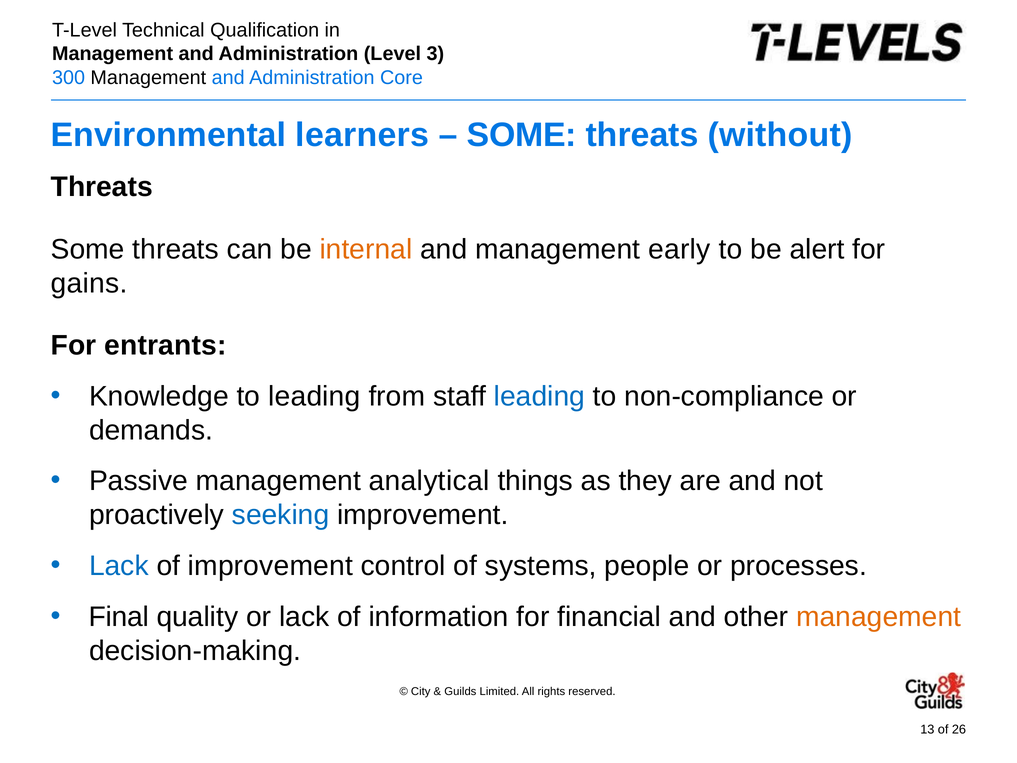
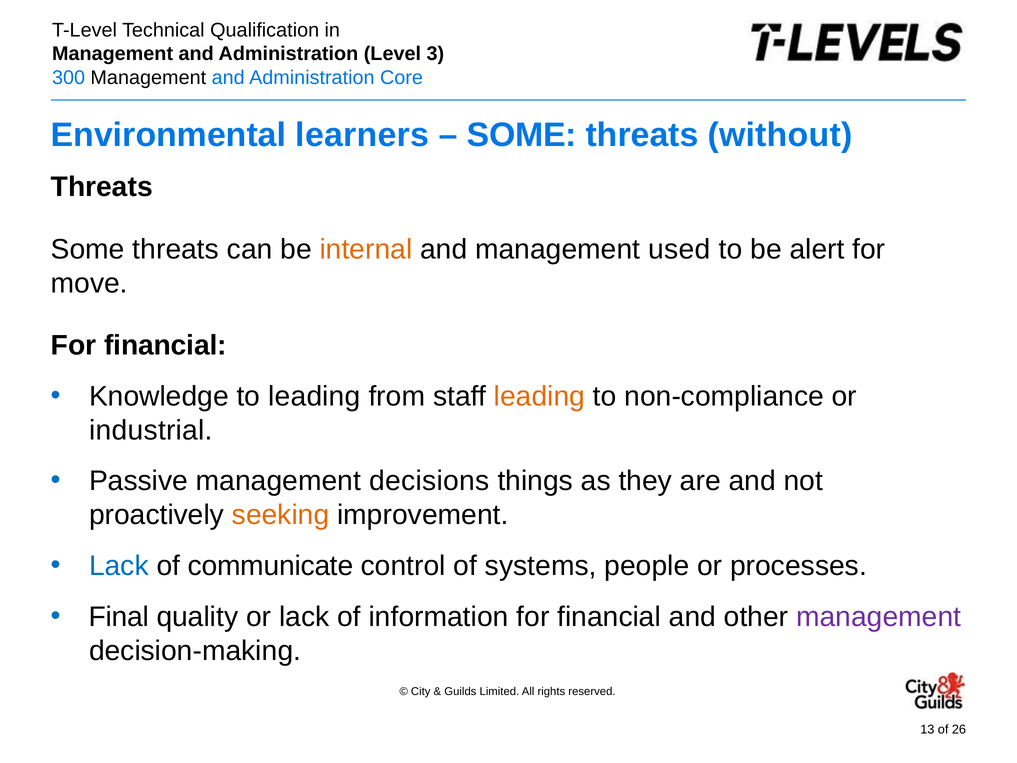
early: early -> used
gains: gains -> move
entrants at (165, 345): entrants -> financial
leading at (539, 396) colour: blue -> orange
demands: demands -> industrial
analytical: analytical -> decisions
seeking colour: blue -> orange
of improvement: improvement -> communicate
management at (879, 617) colour: orange -> purple
